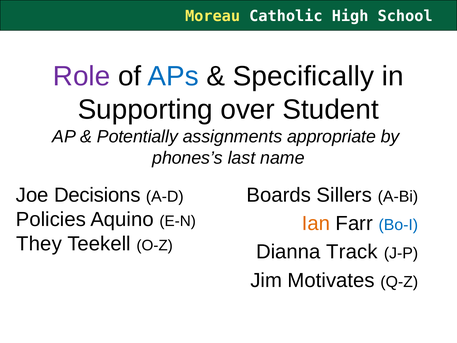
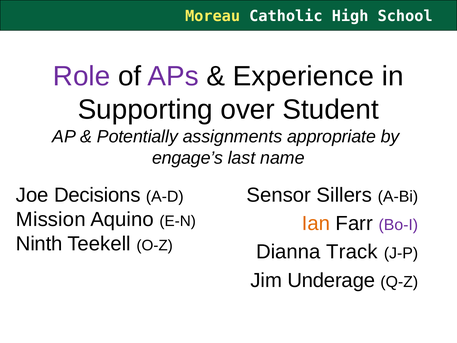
APs colour: blue -> purple
Specifically: Specifically -> Experience
phones’s: phones’s -> engage’s
Boards: Boards -> Sensor
Policies: Policies -> Mission
Bo-I colour: blue -> purple
They: They -> Ninth
Motivates: Motivates -> Underage
